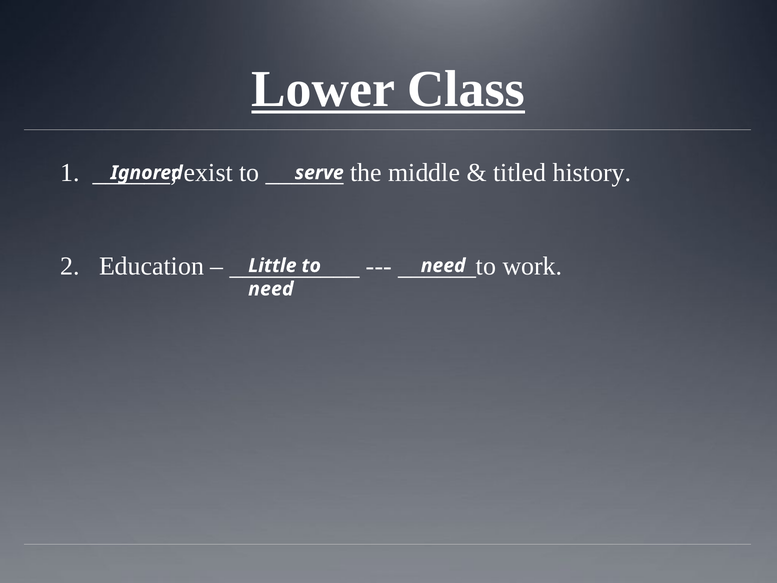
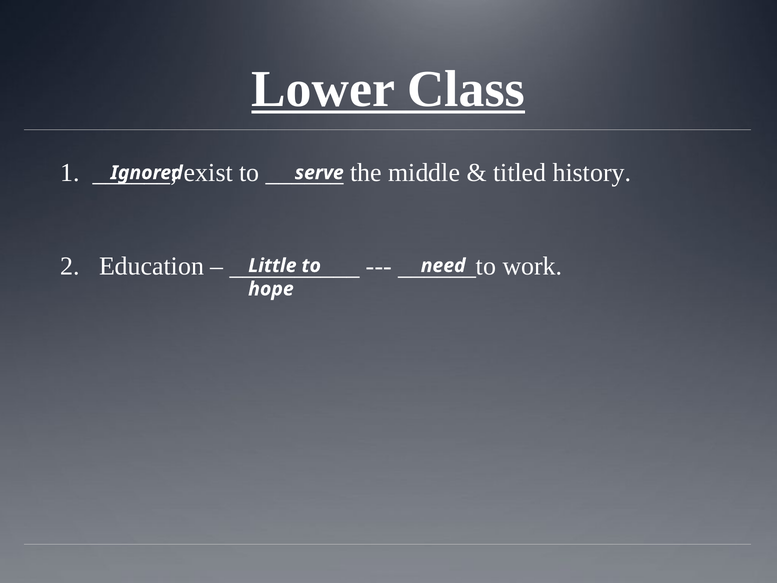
need at (271, 289): need -> hope
